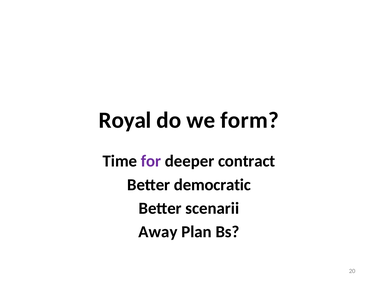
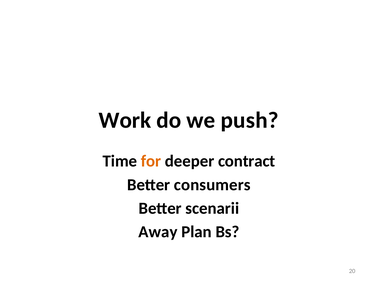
Royal: Royal -> Work
form: form -> push
for colour: purple -> orange
democratic: democratic -> consumers
